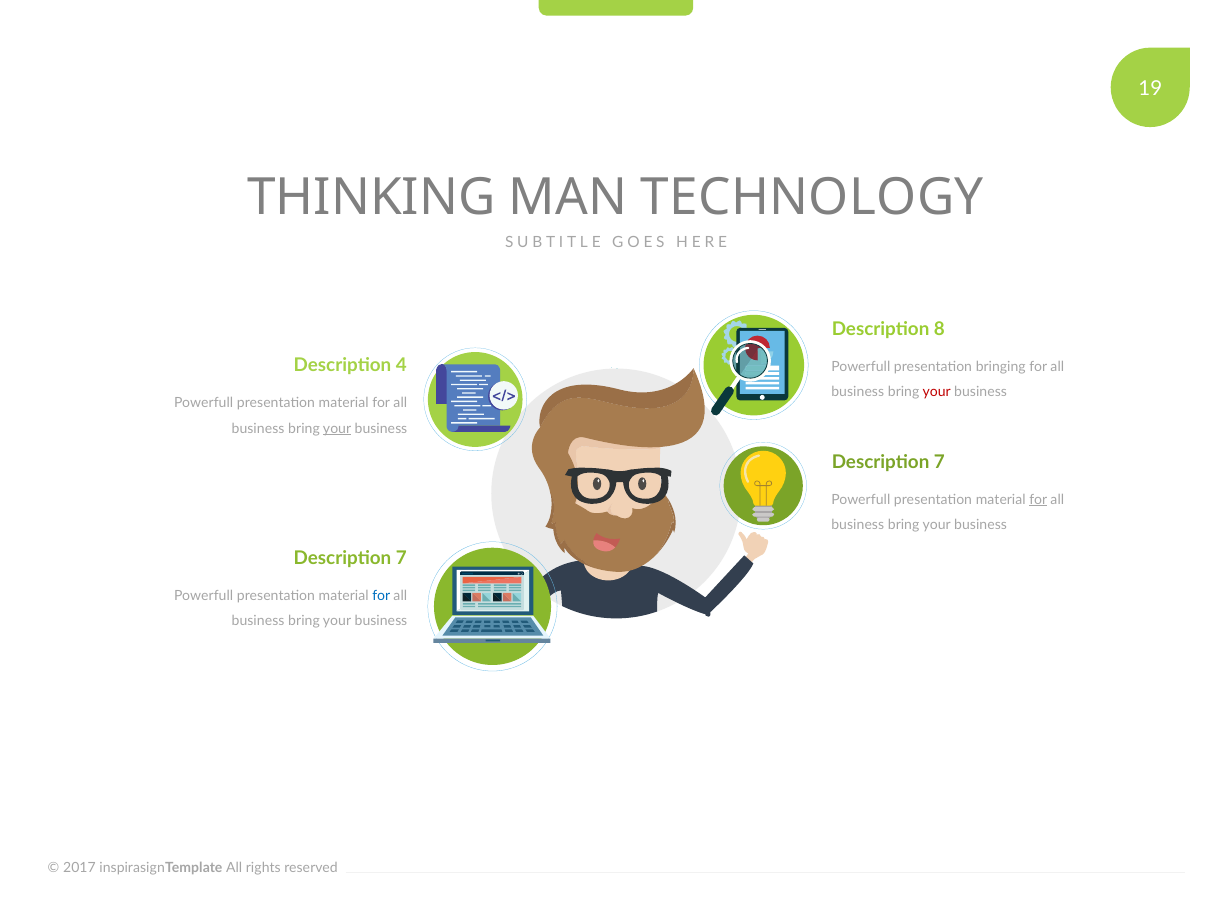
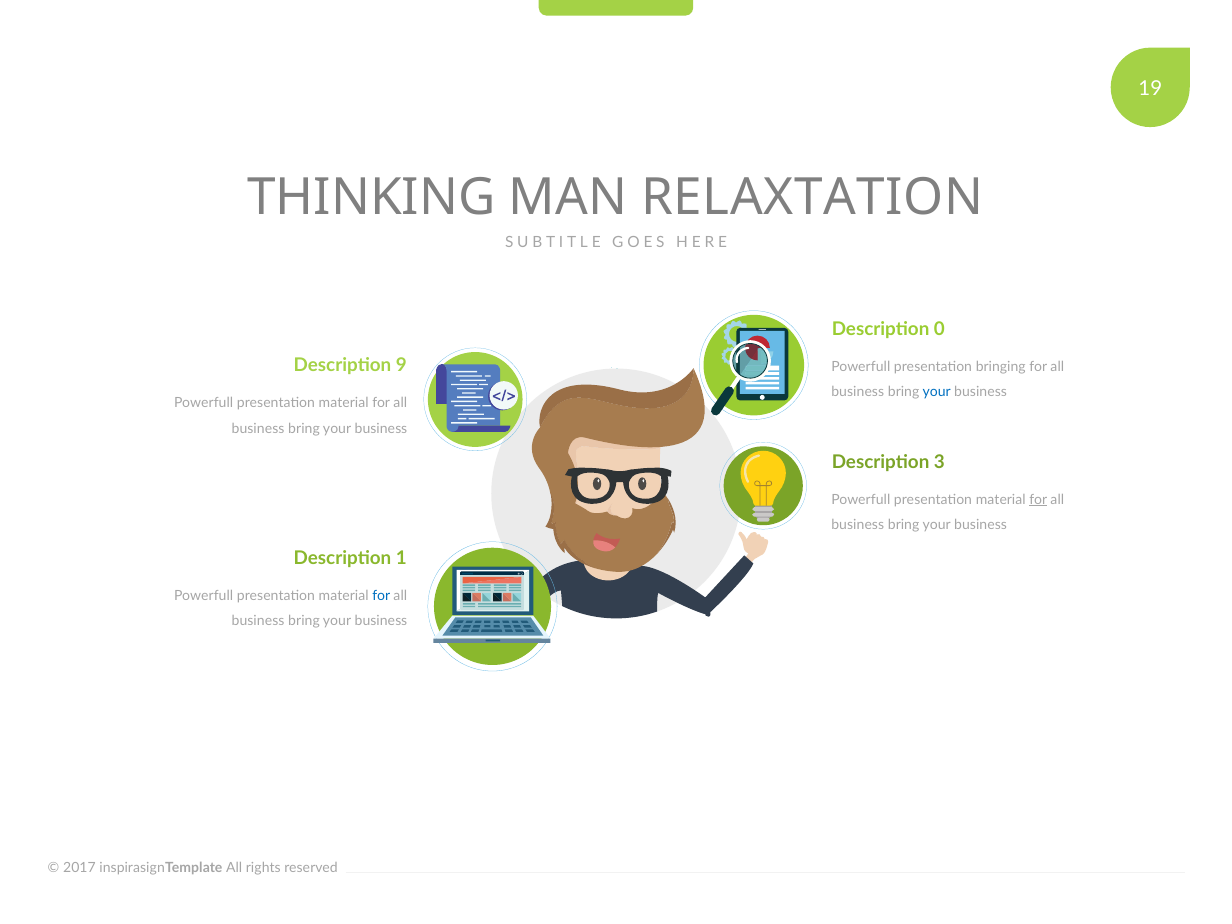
TECHNOLOGY: TECHNOLOGY -> RELAXTATION
8: 8 -> 0
4: 4 -> 9
your at (937, 392) colour: red -> blue
your at (337, 428) underline: present -> none
7 at (939, 462): 7 -> 3
7 at (401, 558): 7 -> 1
